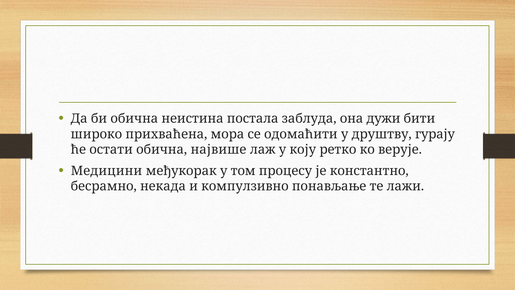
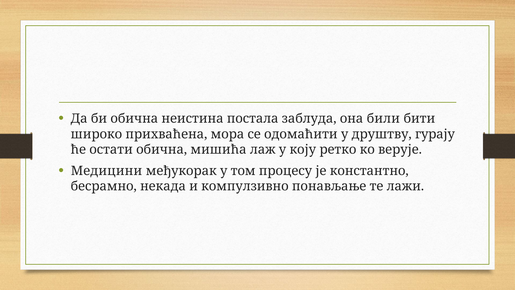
дужи: дужи -> били
највише: највише -> мишића
